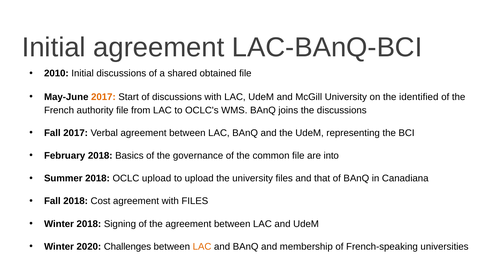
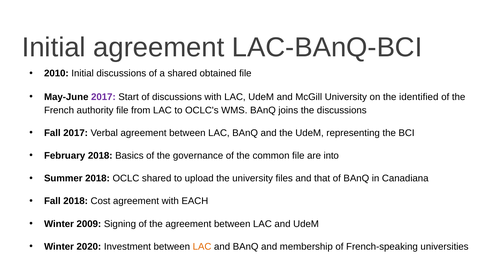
2017 at (103, 97) colour: orange -> purple
OCLC upload: upload -> shared
with FILES: FILES -> EACH
Winter 2018: 2018 -> 2009
Challenges: Challenges -> Investment
